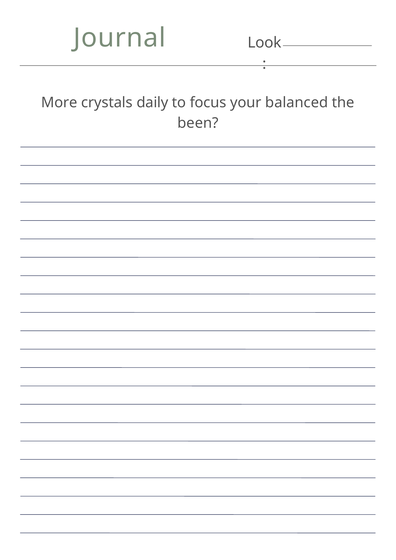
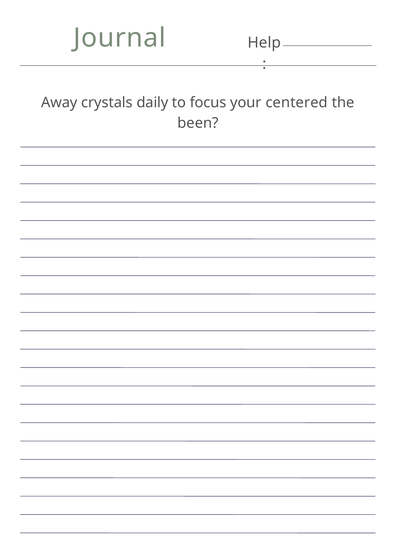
Look: Look -> Help
More: More -> Away
balanced: balanced -> centered
